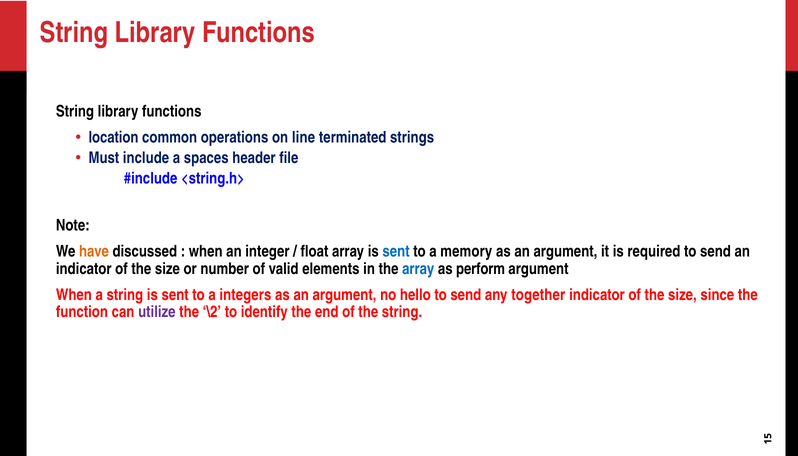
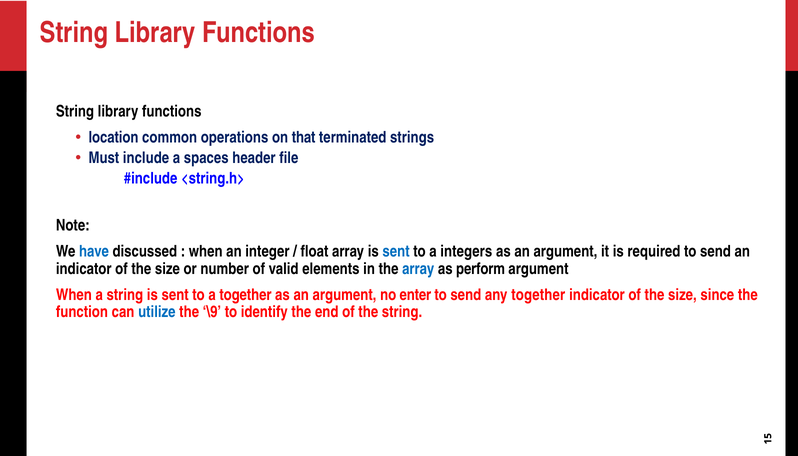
line: line -> that
have colour: orange -> blue
memory: memory -> integers
a integers: integers -> together
hello: hello -> enter
utilize colour: purple -> blue
\2: \2 -> \9
